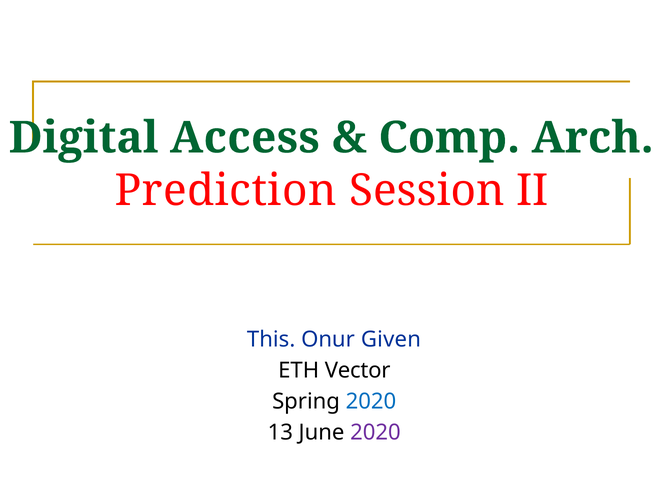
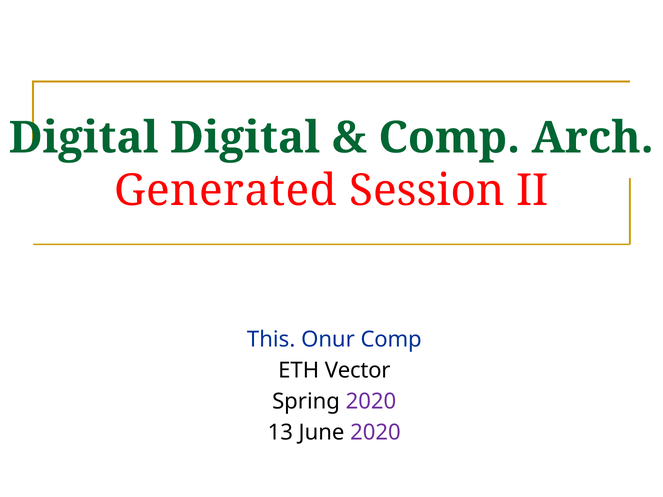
Digital Access: Access -> Digital
Prediction: Prediction -> Generated
Onur Given: Given -> Comp
2020 at (371, 402) colour: blue -> purple
